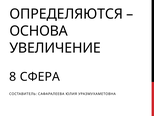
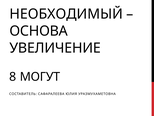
ОПРЕДЕЛЯЮТСЯ: ОПРЕДЕЛЯЮТСЯ -> НЕОБХОДИМЫЙ
СФЕРА: СФЕРА -> МОГУТ
